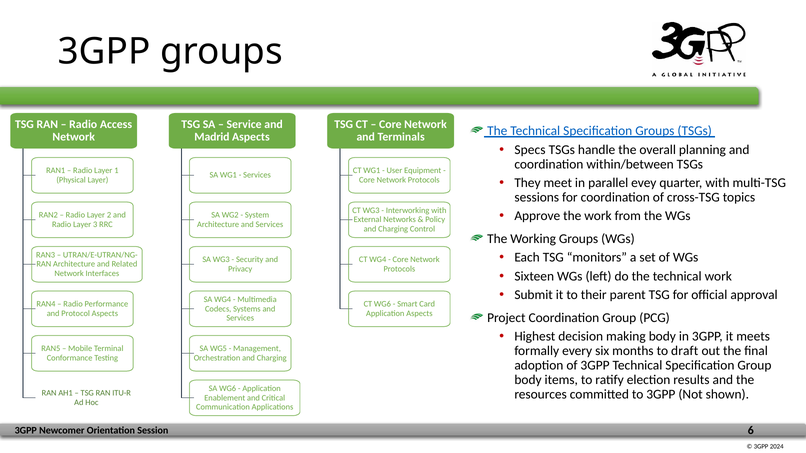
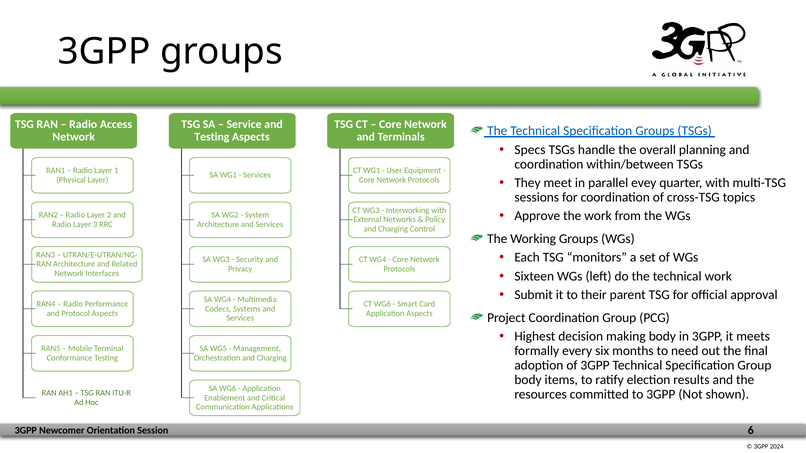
Madrid at (212, 137): Madrid -> Testing
draft: draft -> need
